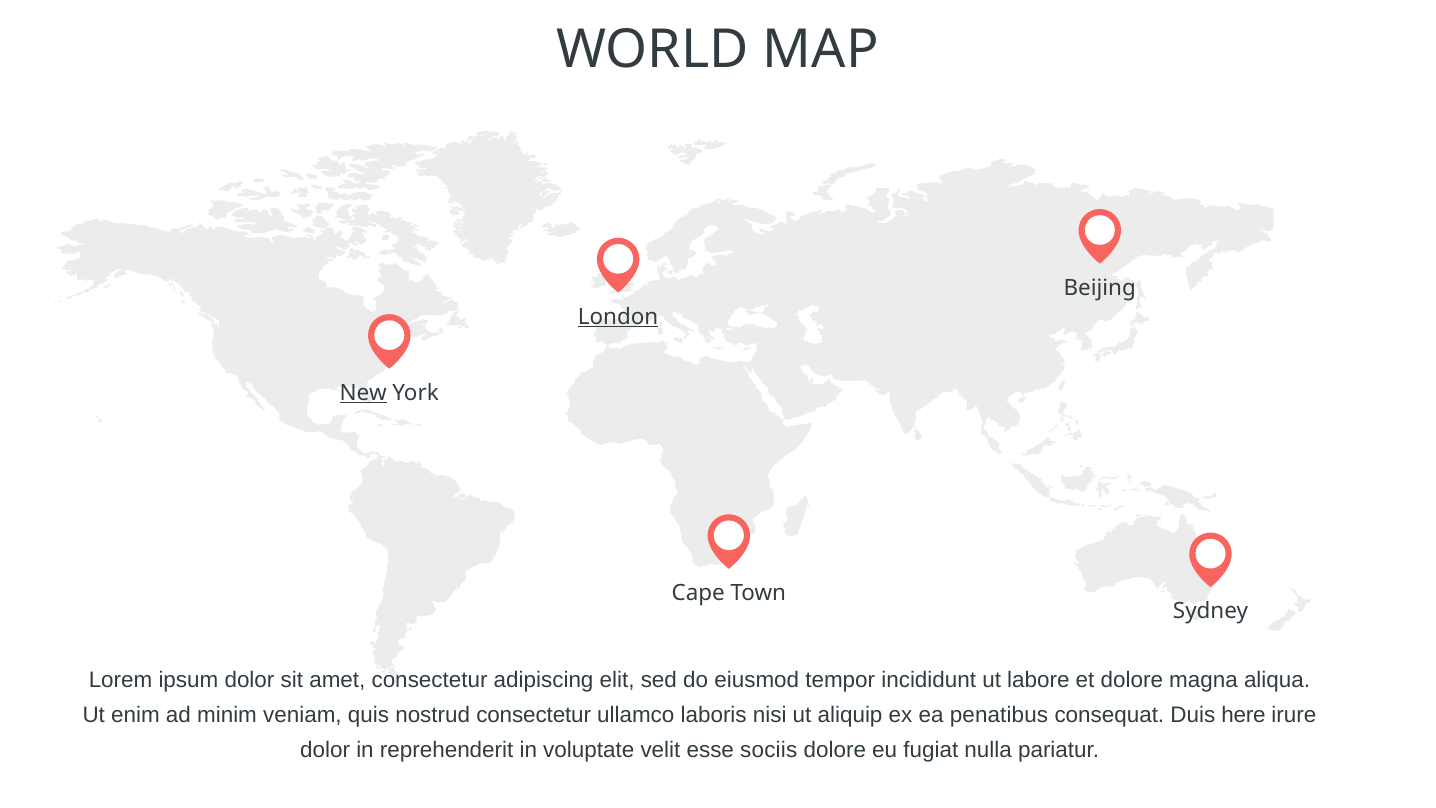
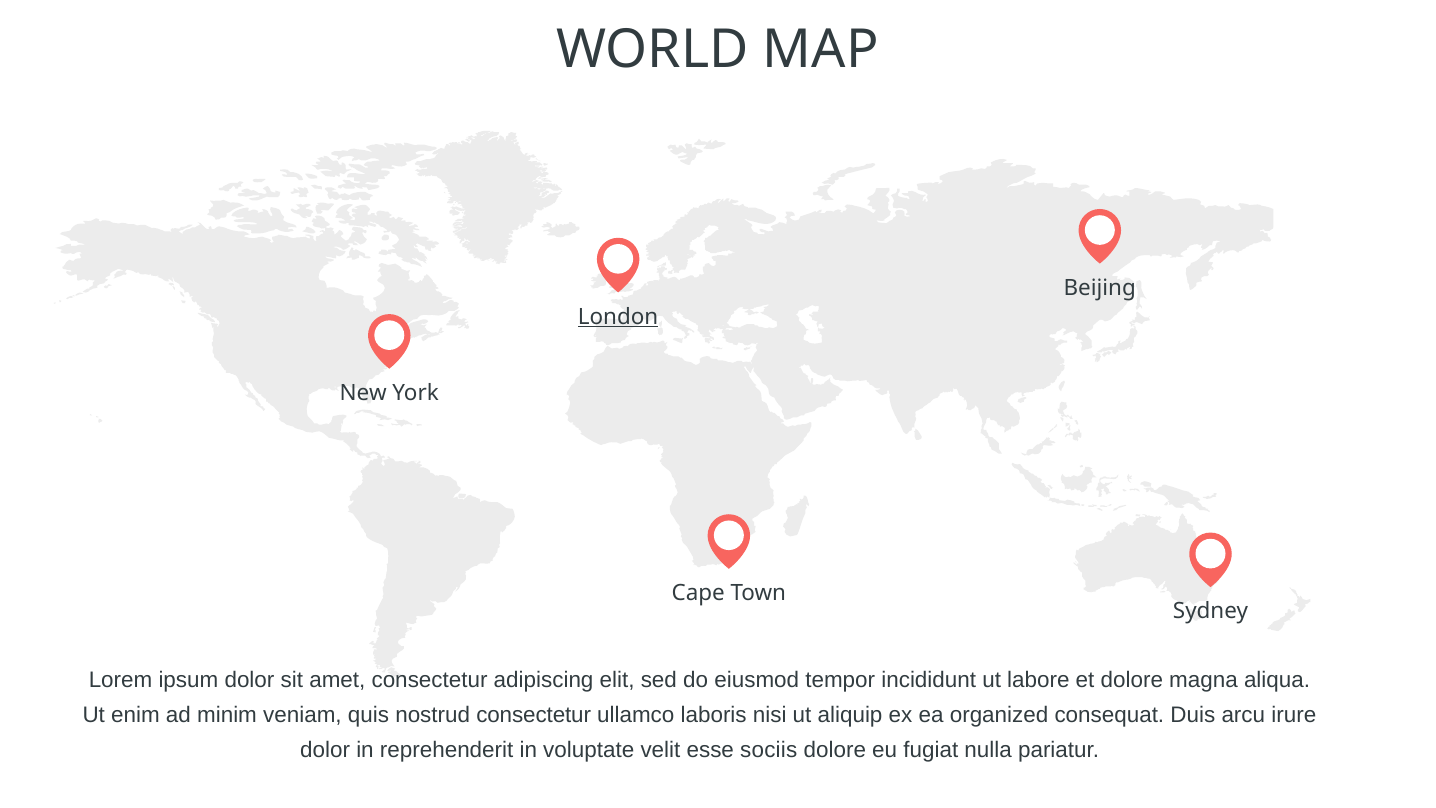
New underline: present -> none
penatibus: penatibus -> organized
here: here -> arcu
